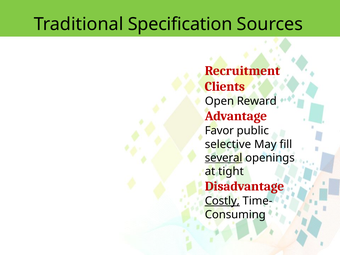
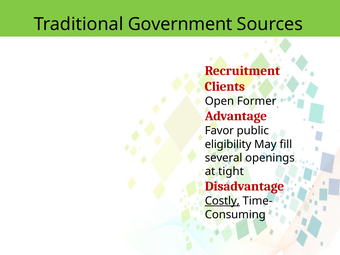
Specification: Specification -> Government
Reward: Reward -> Former
selective: selective -> eligibility
several underline: present -> none
